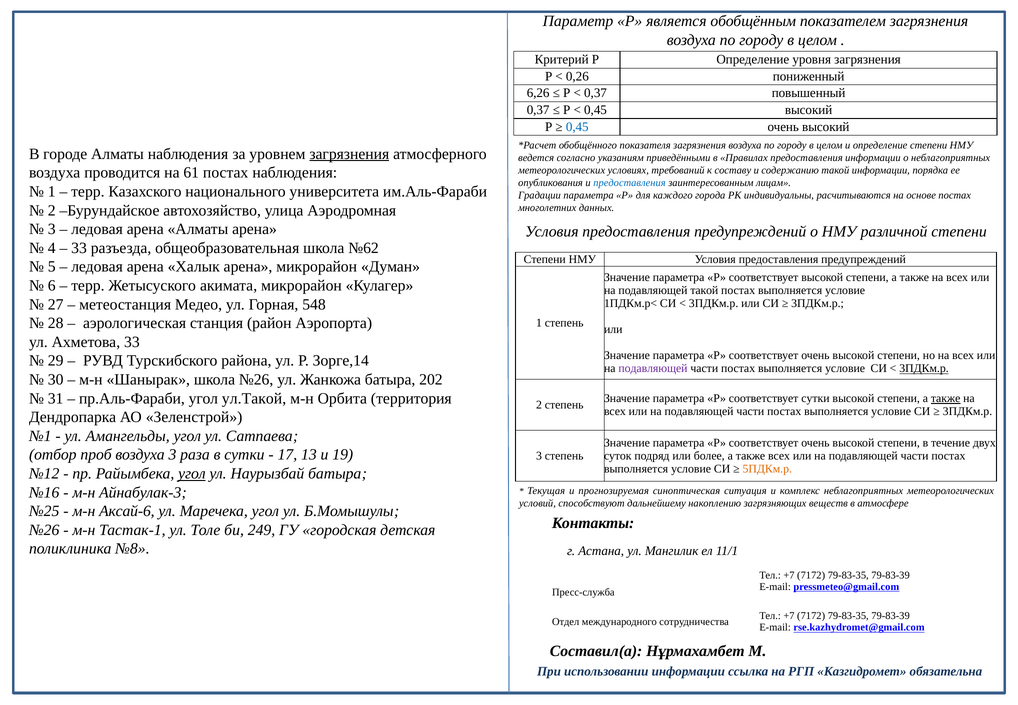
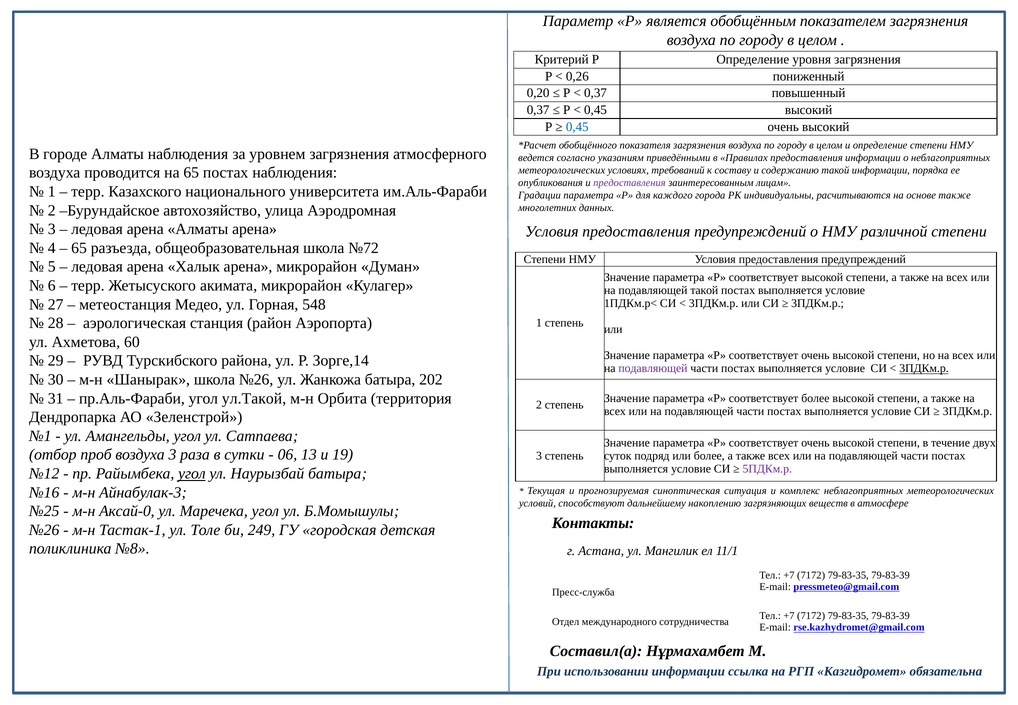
6,26: 6,26 -> 0,20
загрязнения at (349, 154) underline: present -> none
на 61: 61 -> 65
предоставления at (629, 183) colour: blue -> purple
основе постах: постах -> также
33 at (79, 248): 33 -> 65
№62: №62 -> №72
Ахметова 33: 33 -> 60
соответствует сутки: сутки -> более
также at (946, 398) underline: present -> none
17: 17 -> 06
5ПДКм.р colour: orange -> purple
Аксай-6: Аксай-6 -> Аксай-0
